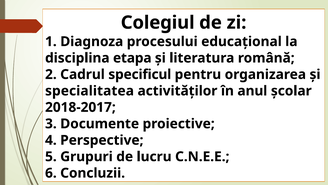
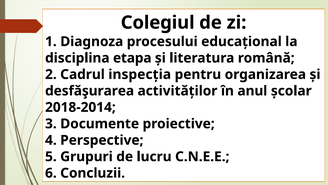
specificul: specificul -> inspecția
specialitatea: specialitatea -> desfăşurarea
2018-2017: 2018-2017 -> 2018-2014
